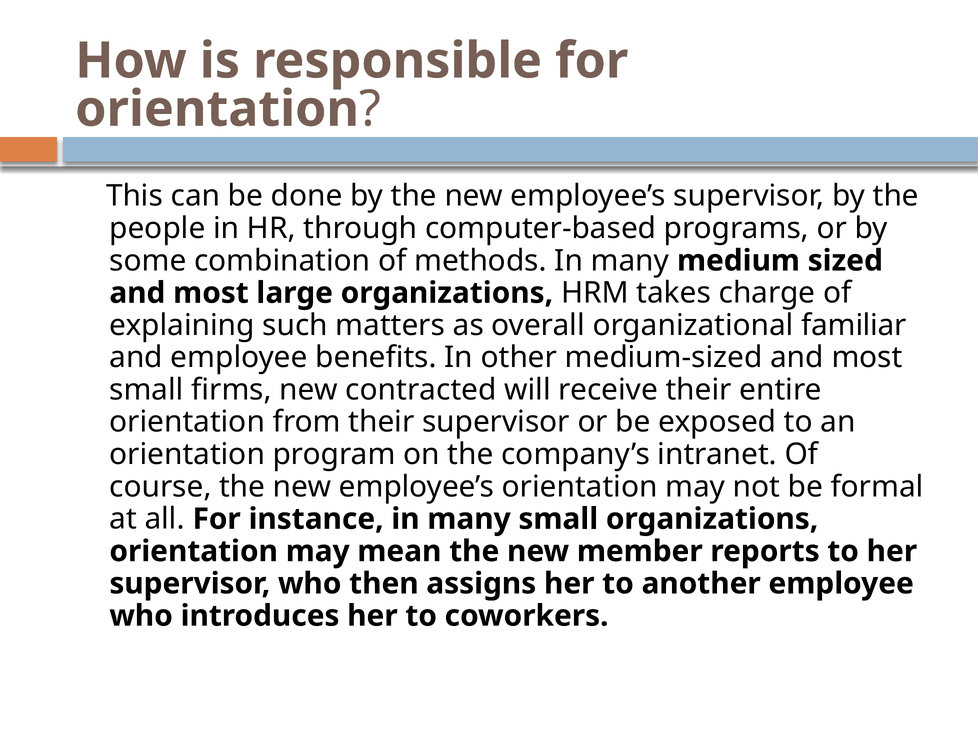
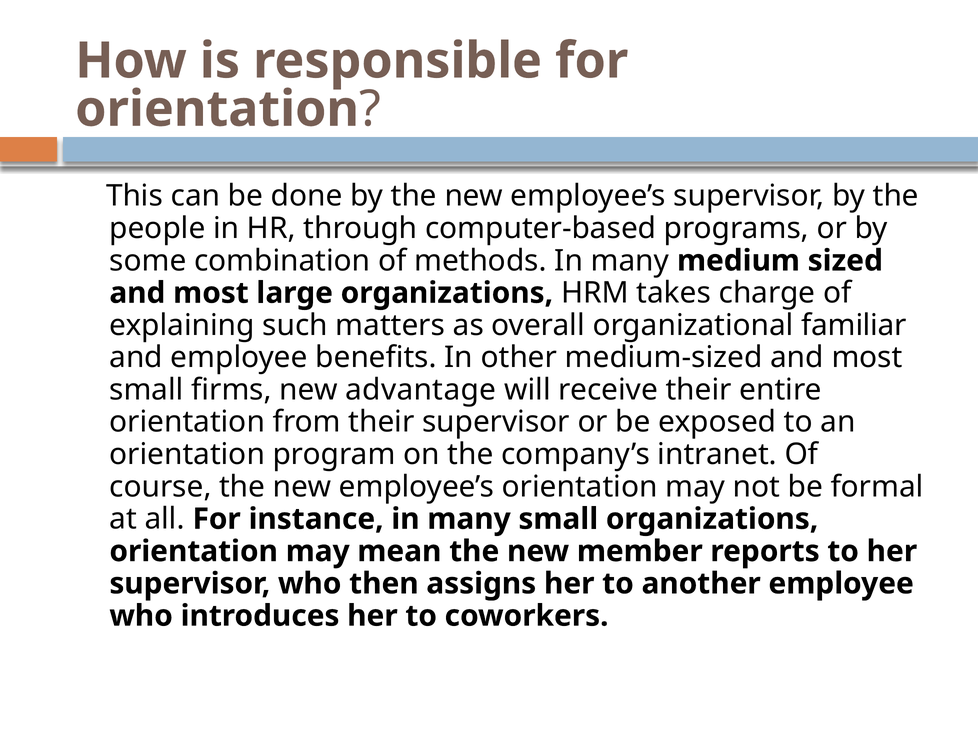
contracted: contracted -> advantage
